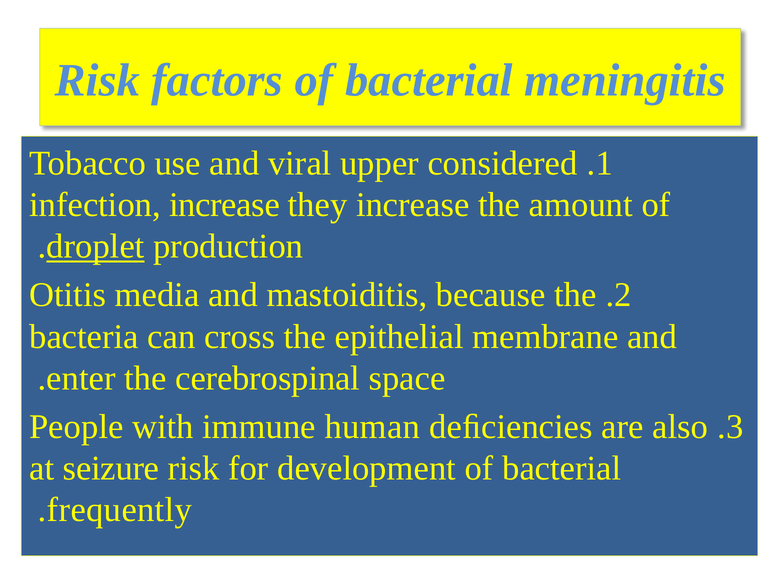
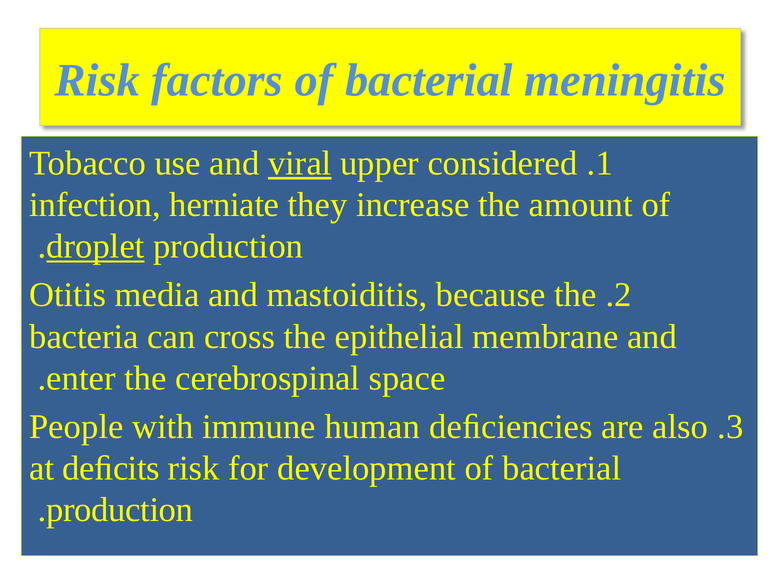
viral underline: none -> present
infection increase: increase -> herniate
seizure: seizure -> deﬁcits
frequently at (119, 510): frequently -> production
